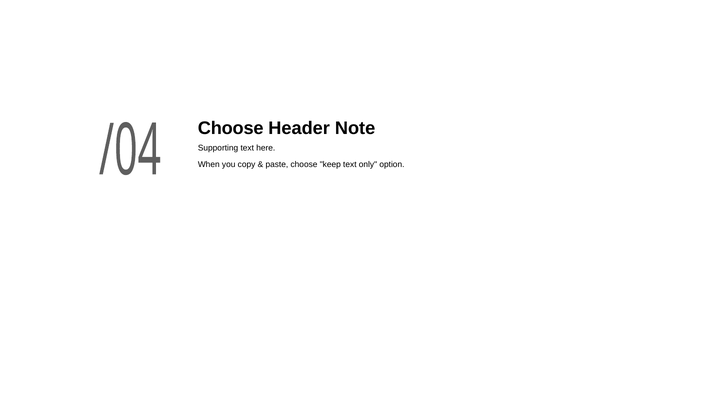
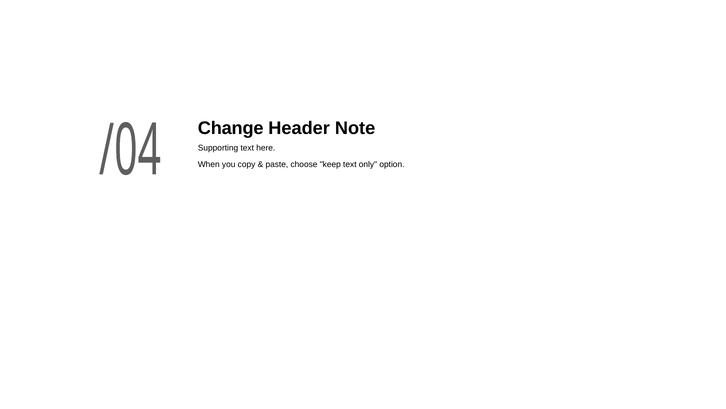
Choose at (231, 128): Choose -> Change
